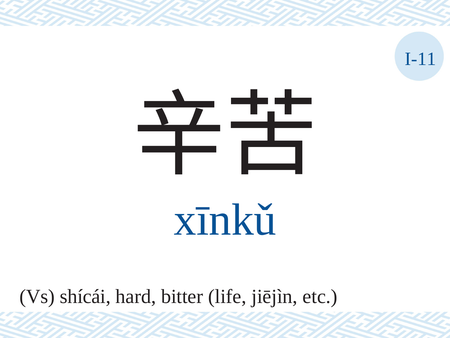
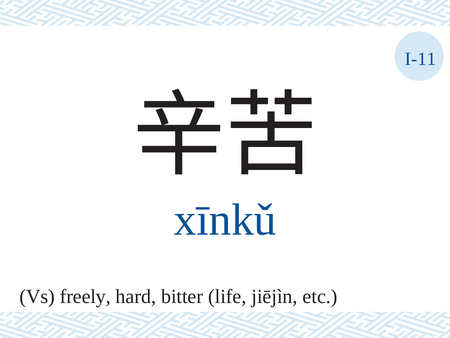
shícái: shícái -> freely
